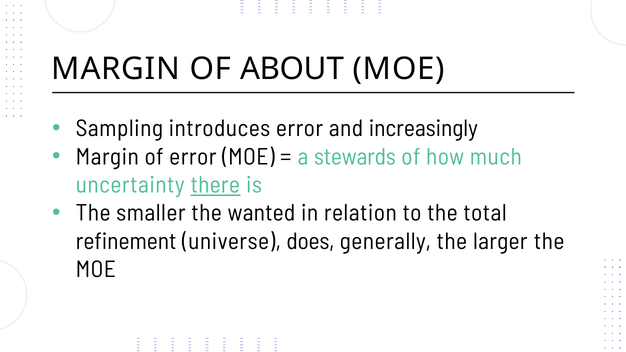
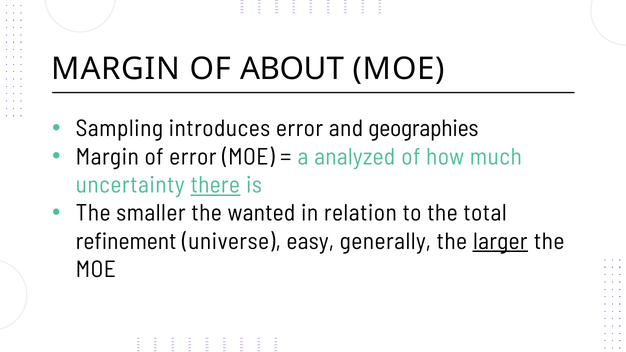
increasingly: increasingly -> geographies
stewards: stewards -> analyzed
does: does -> easy
larger underline: none -> present
